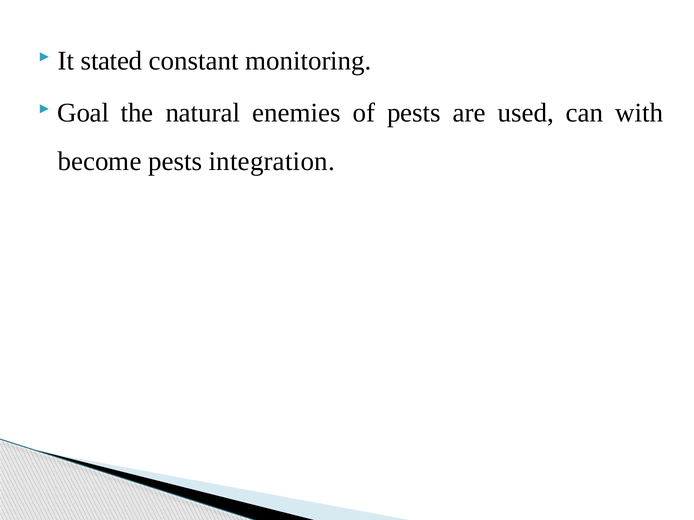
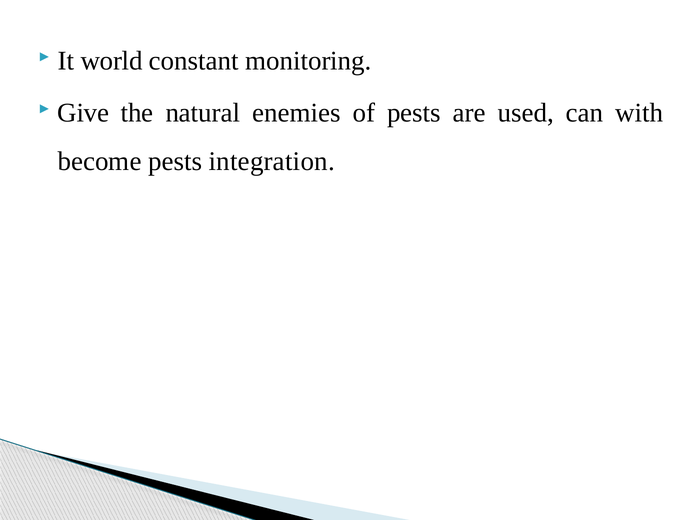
stated: stated -> world
Goal: Goal -> Give
